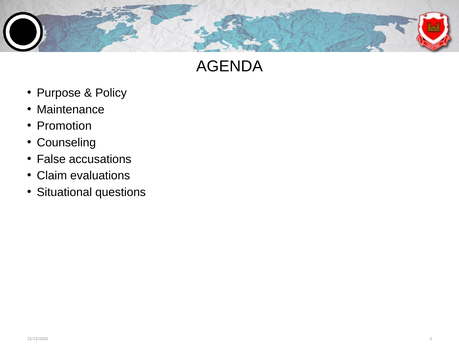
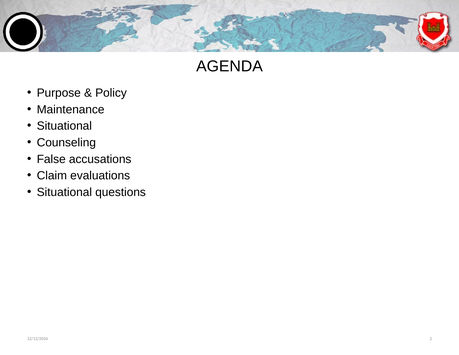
Promotion at (64, 126): Promotion -> Situational
